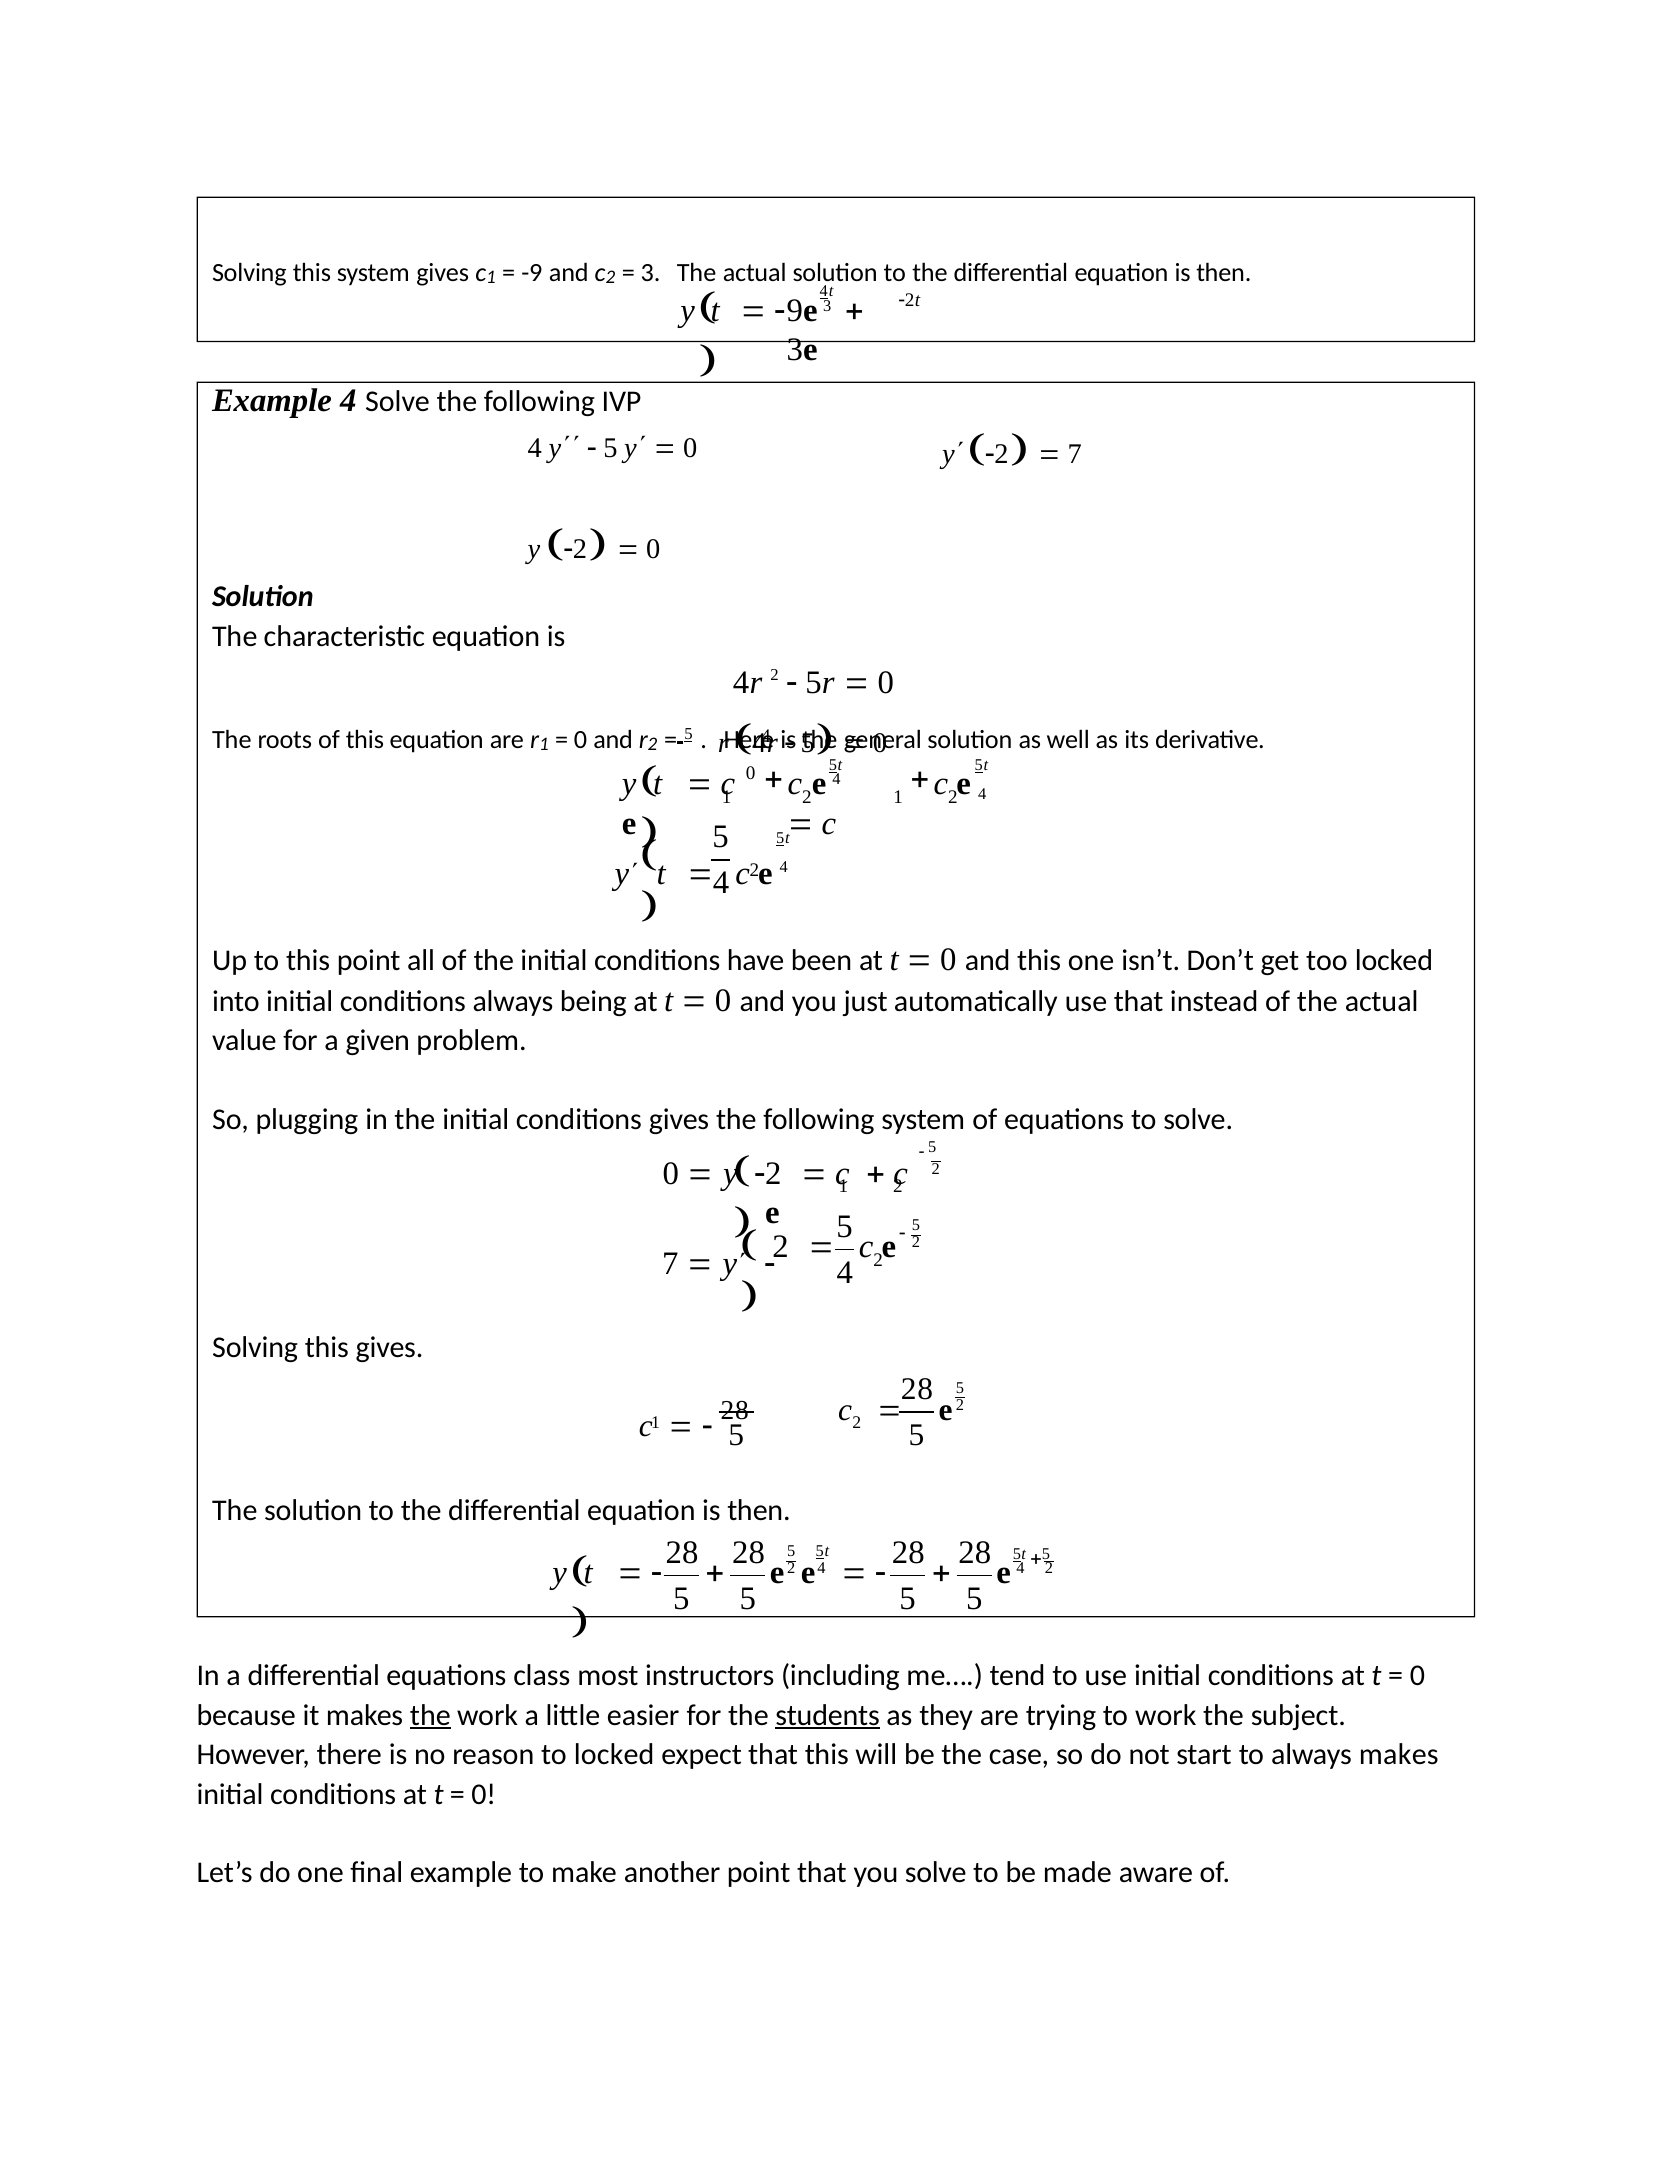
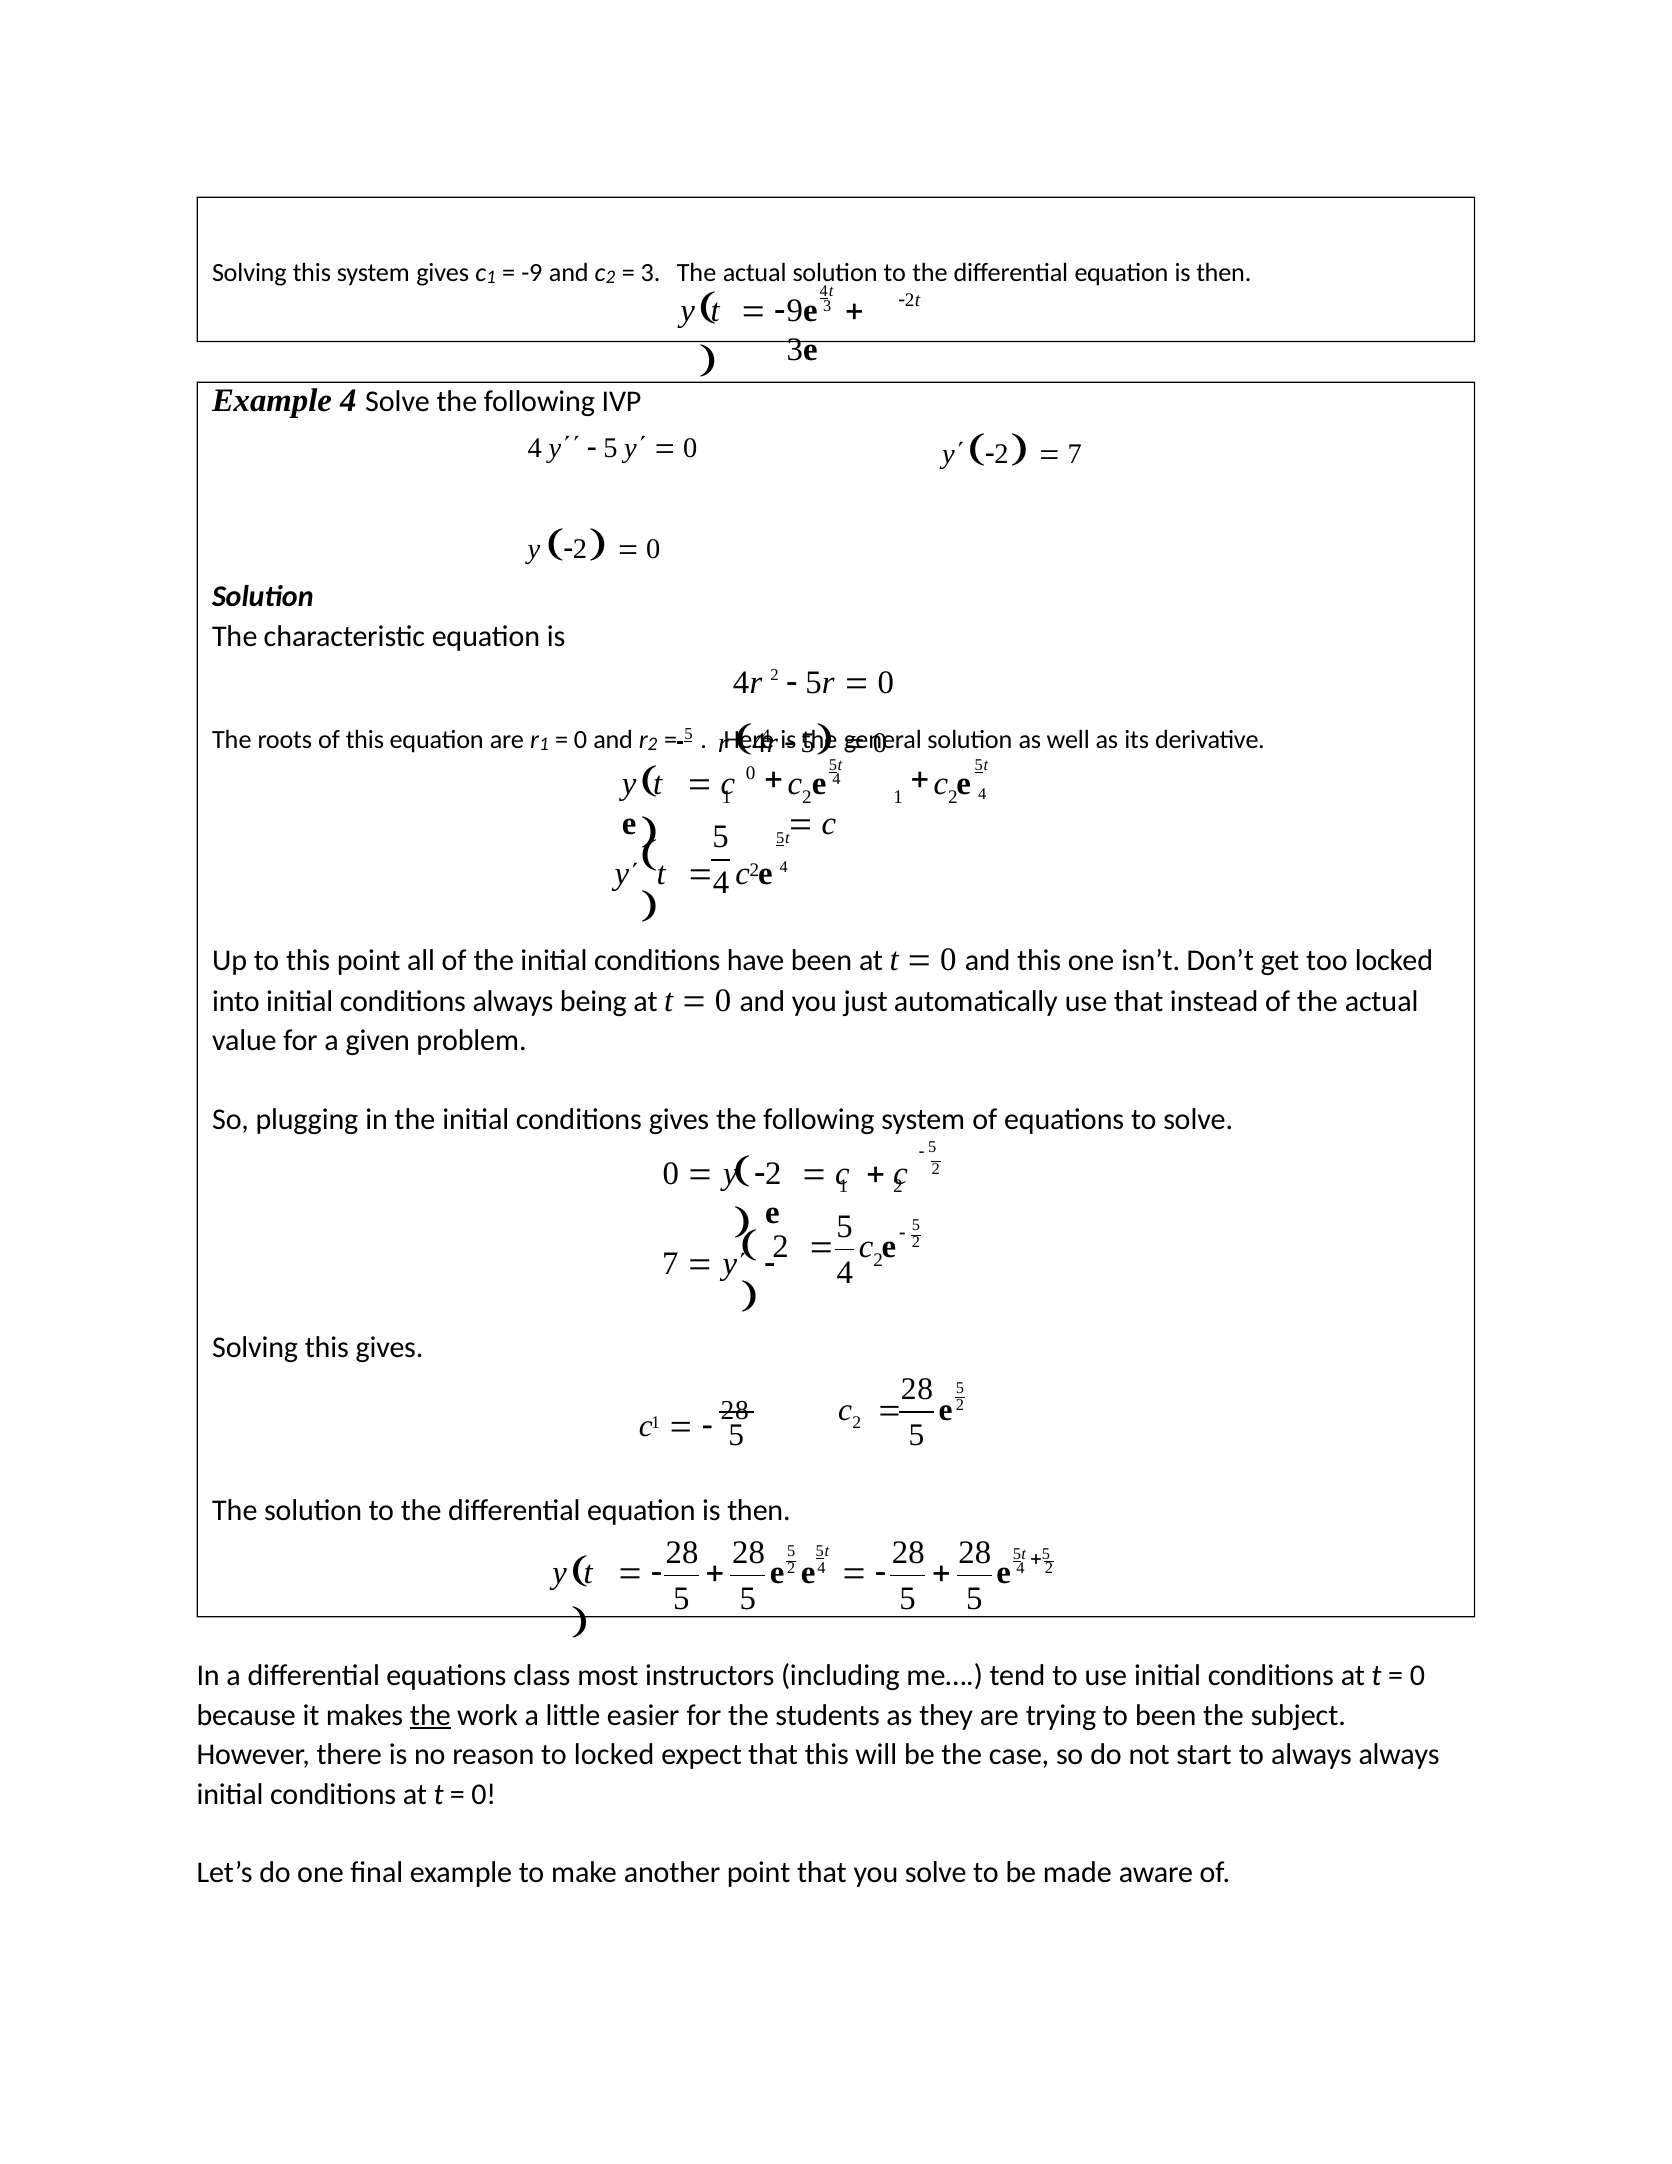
students underline: present -> none
to work: work -> been
always makes: makes -> always
